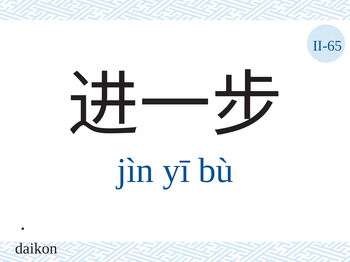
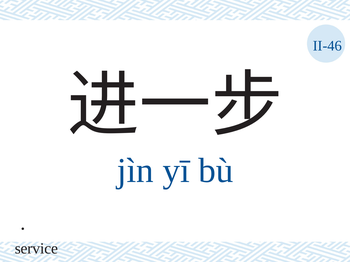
II-65: II-65 -> II-46
daikon: daikon -> service
